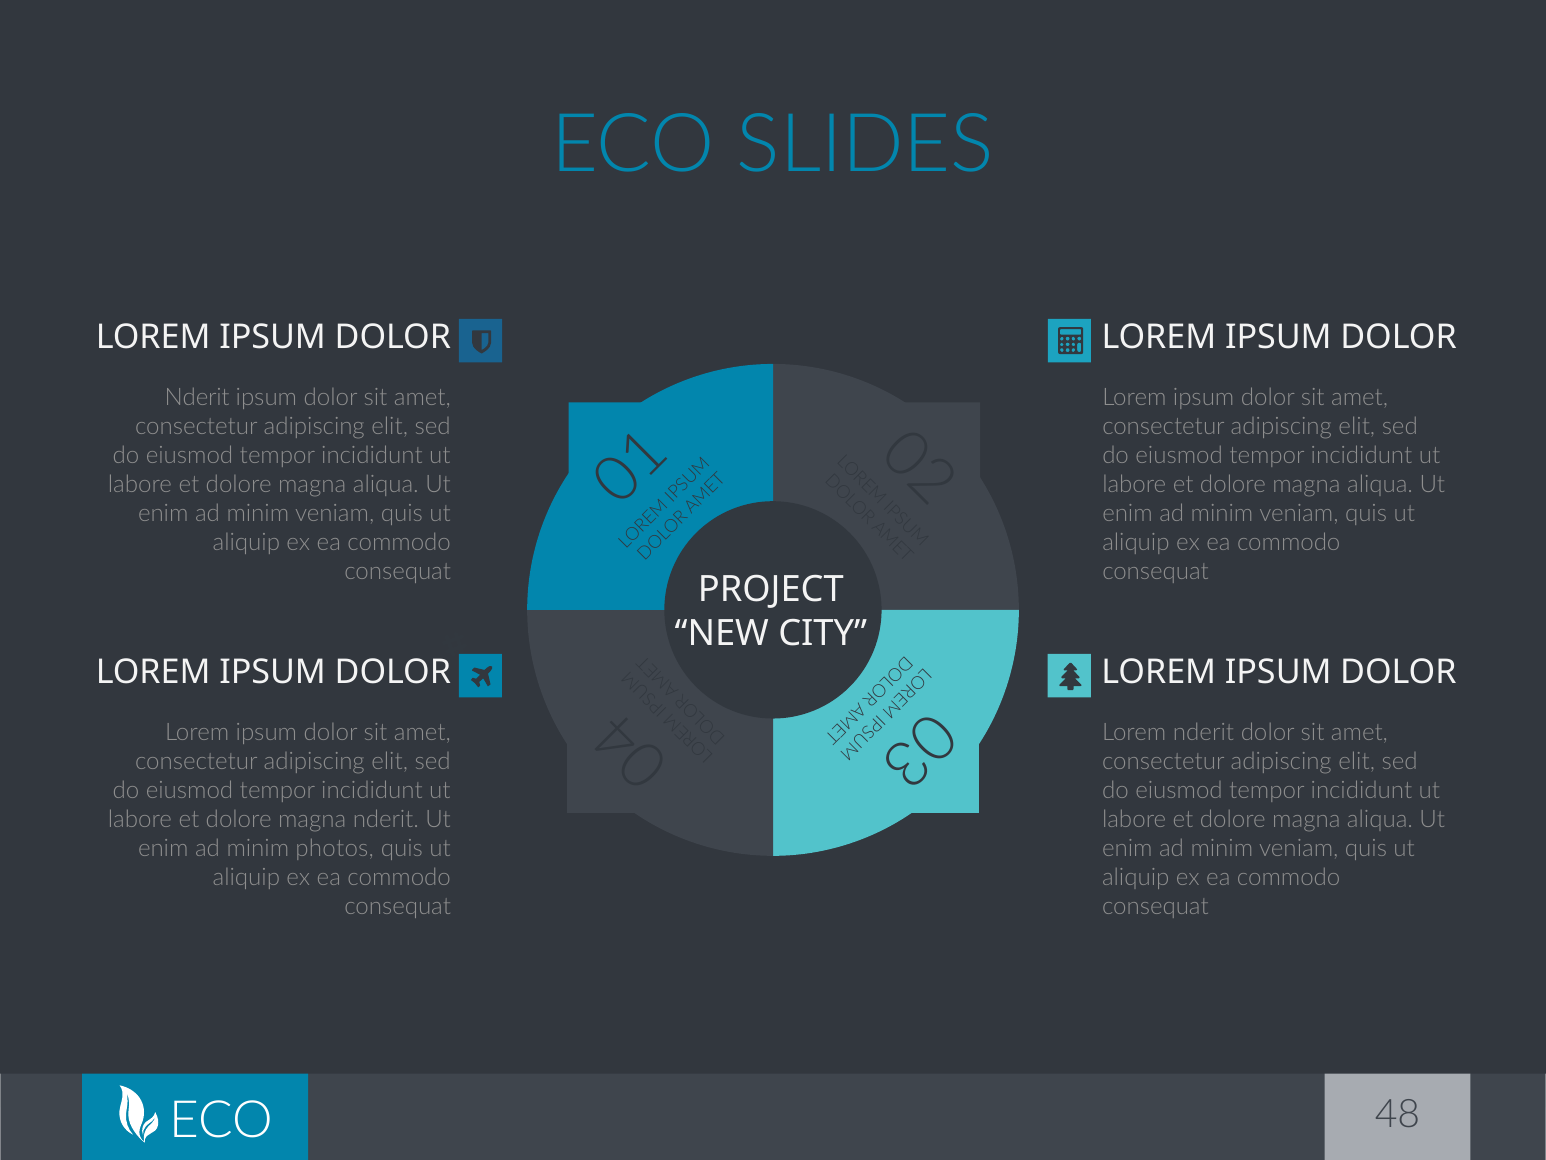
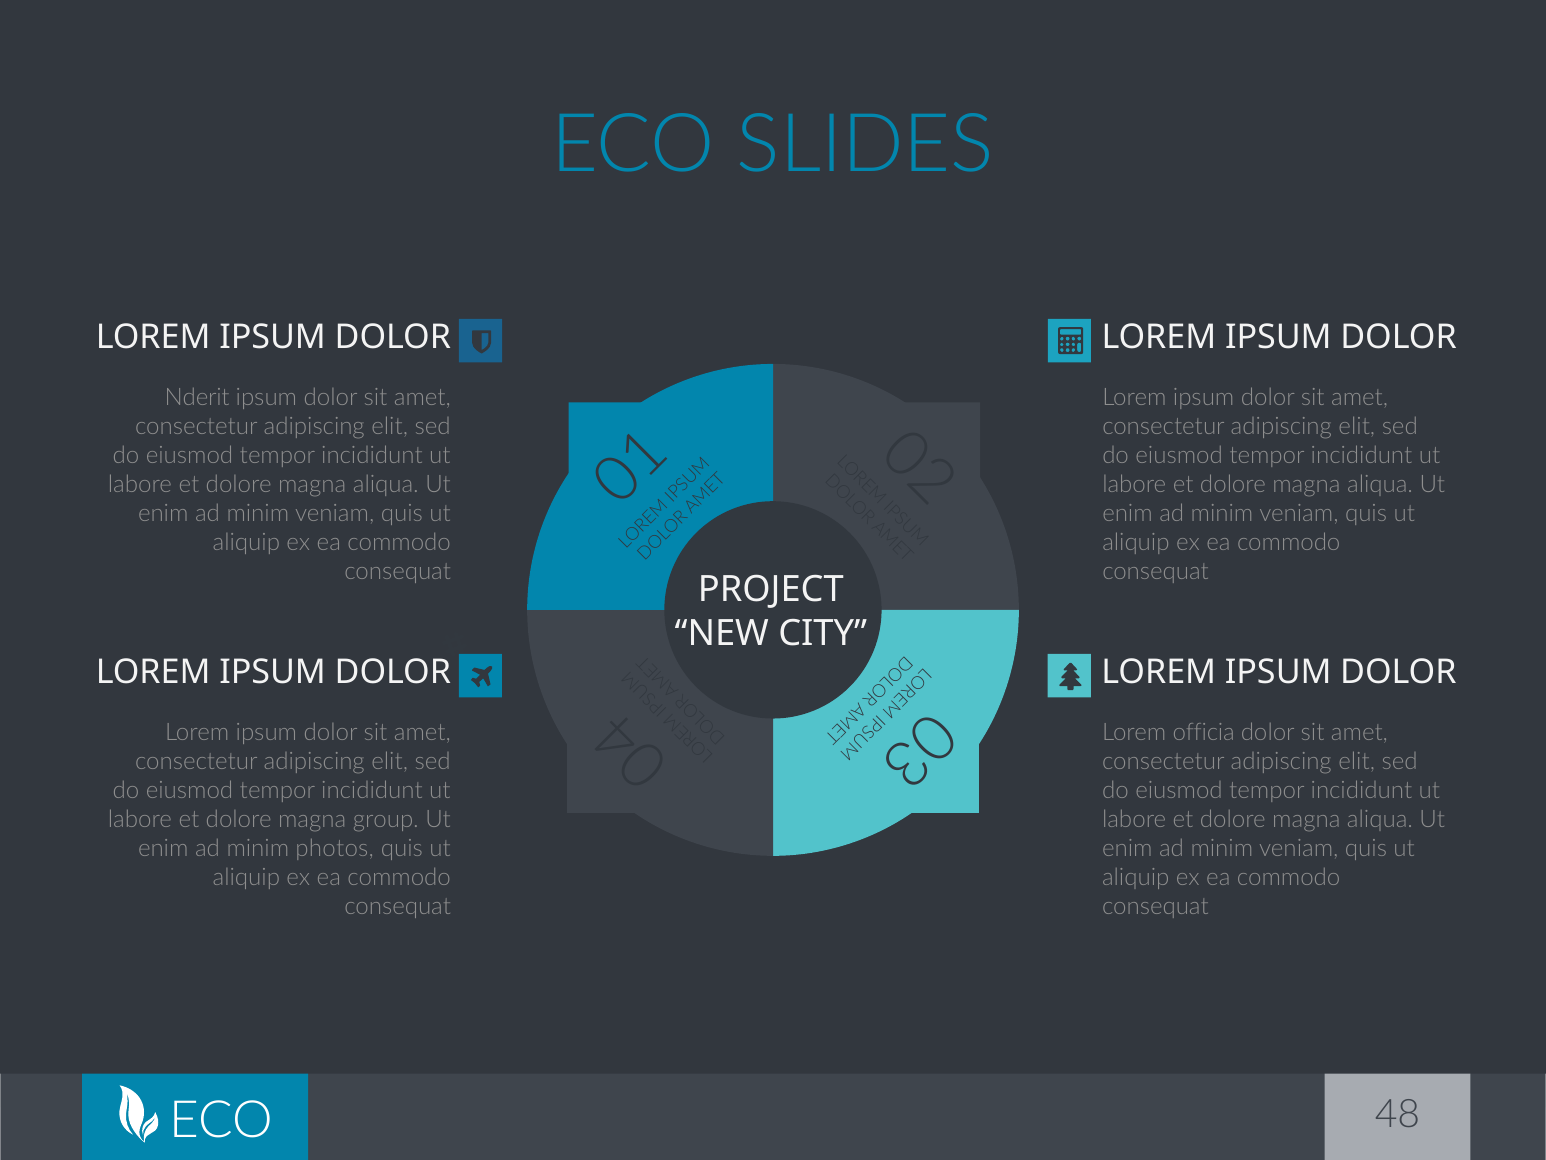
Lorem nderit: nderit -> officia
magna nderit: nderit -> group
